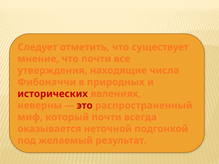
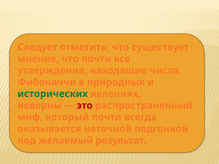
исторических colour: red -> green
